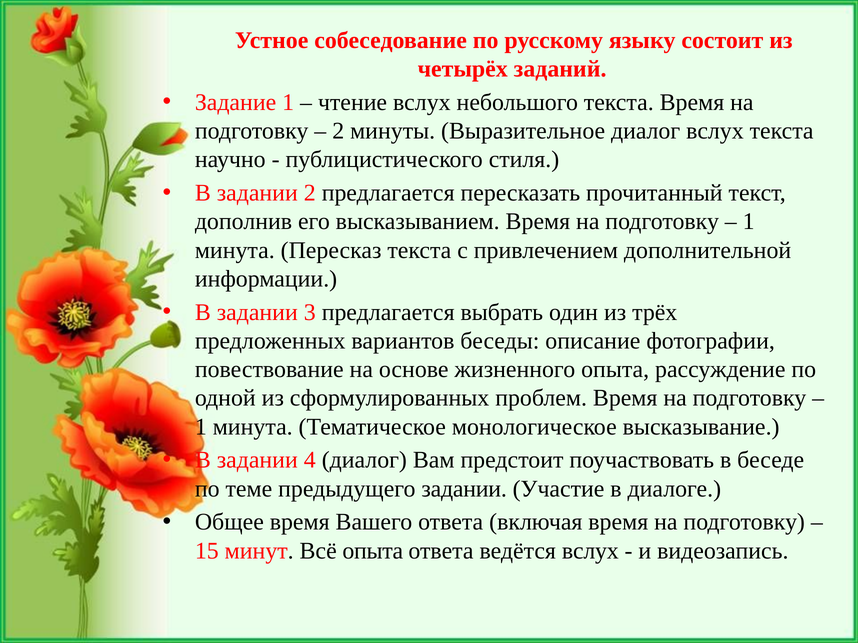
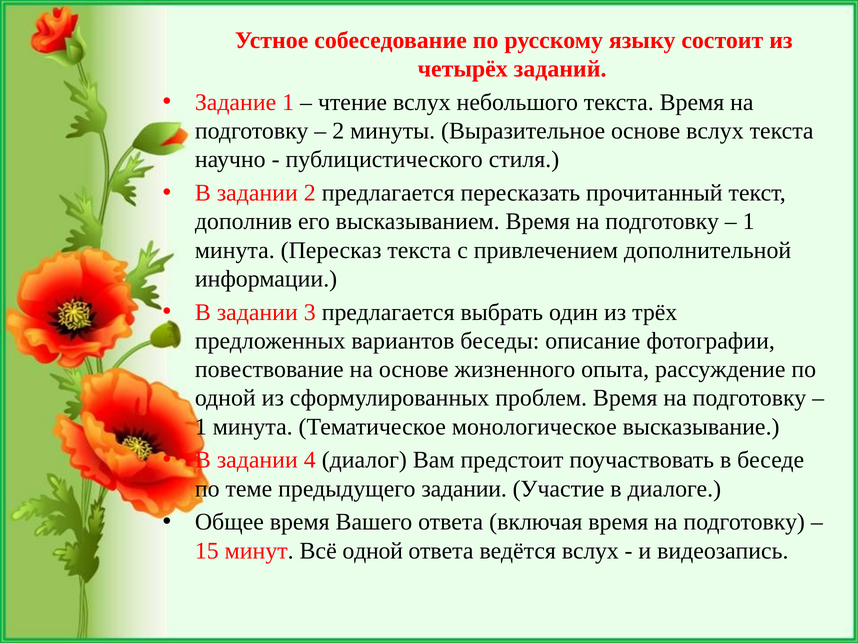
Выразительное диалог: диалог -> основе
Всё опыта: опыта -> одной
